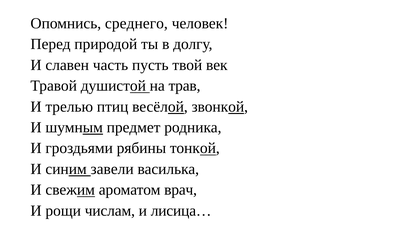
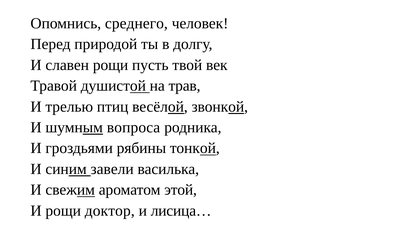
славен часть: часть -> рощи
предмет: предмет -> вопроса
врач: врач -> этой
числам: числам -> доктор
